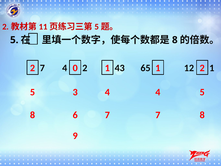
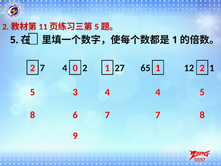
8 at (175, 40): 8 -> 1
43: 43 -> 27
